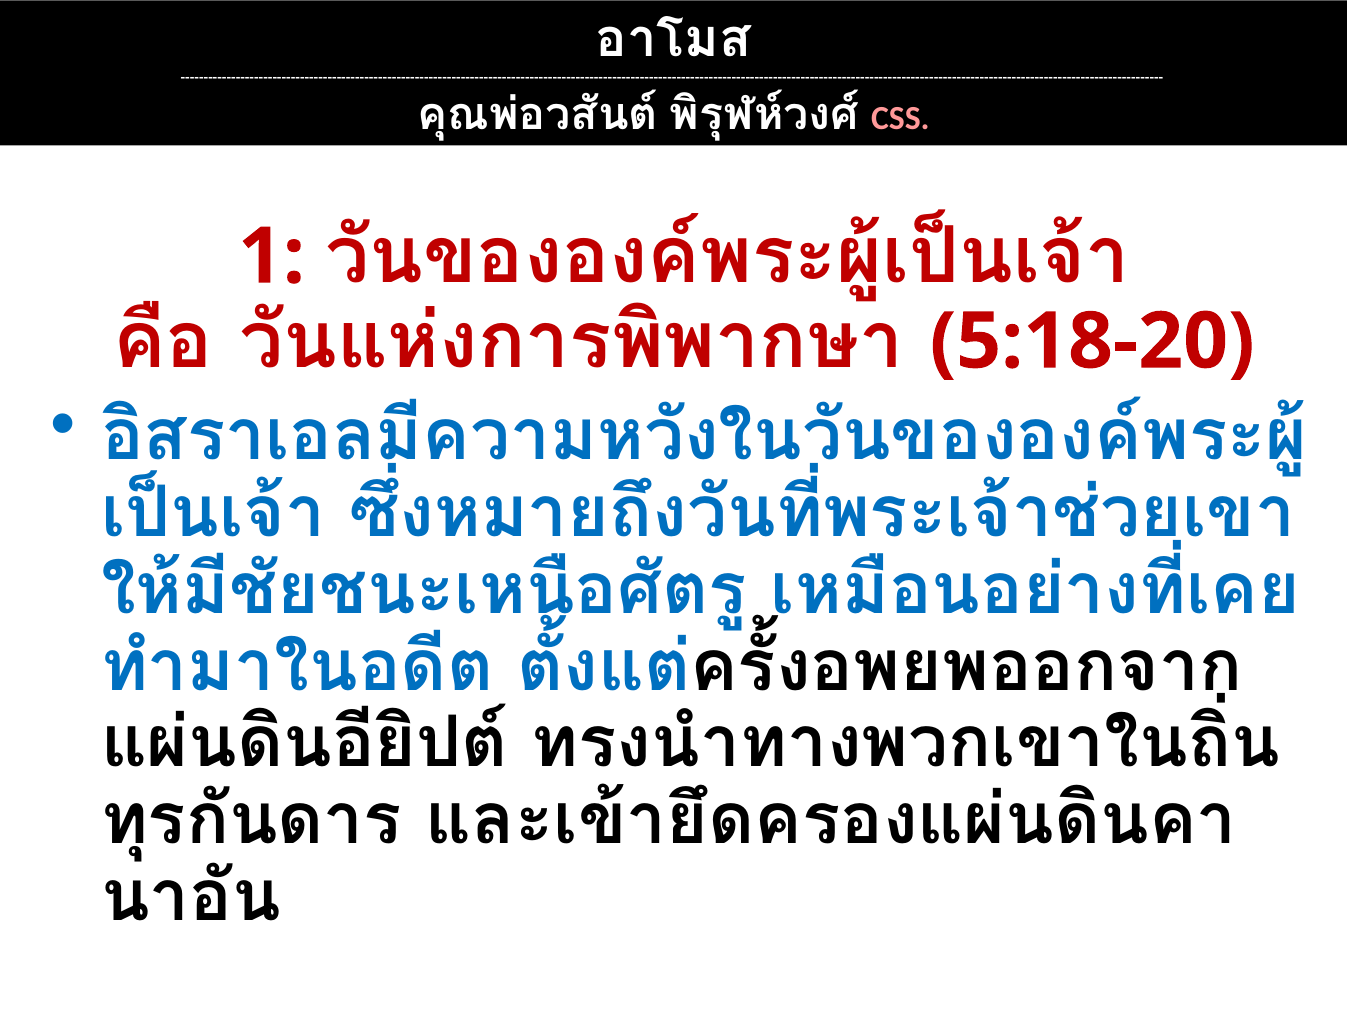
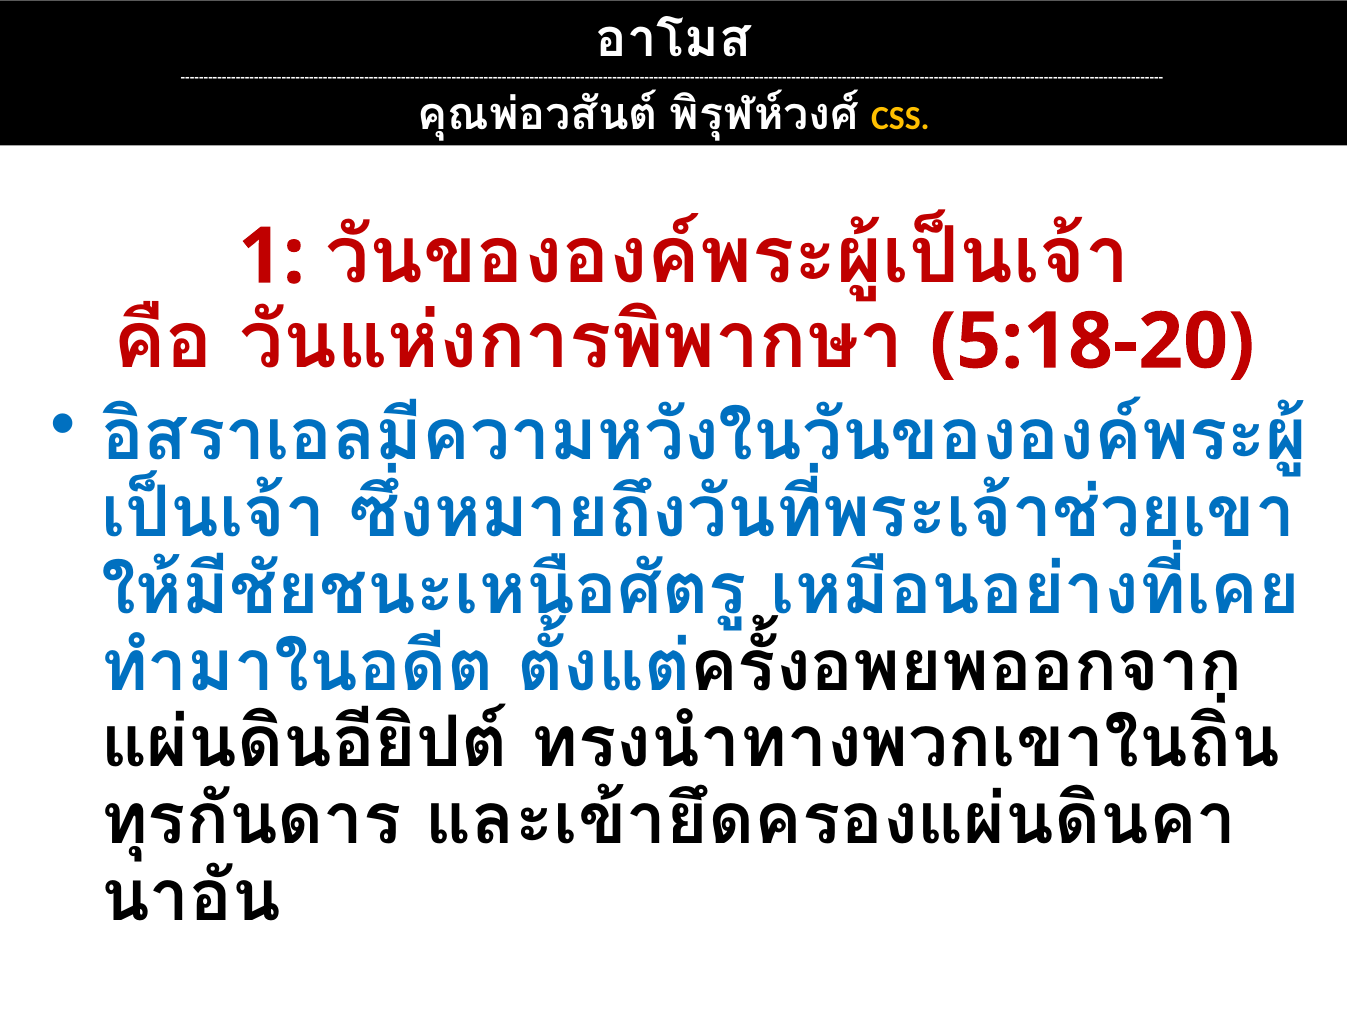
CSS colour: pink -> yellow
